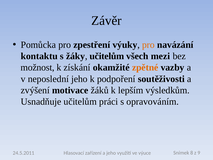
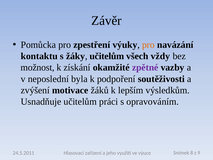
mezi: mezi -> vždy
zpětné colour: orange -> purple
neposlední jeho: jeho -> byla
